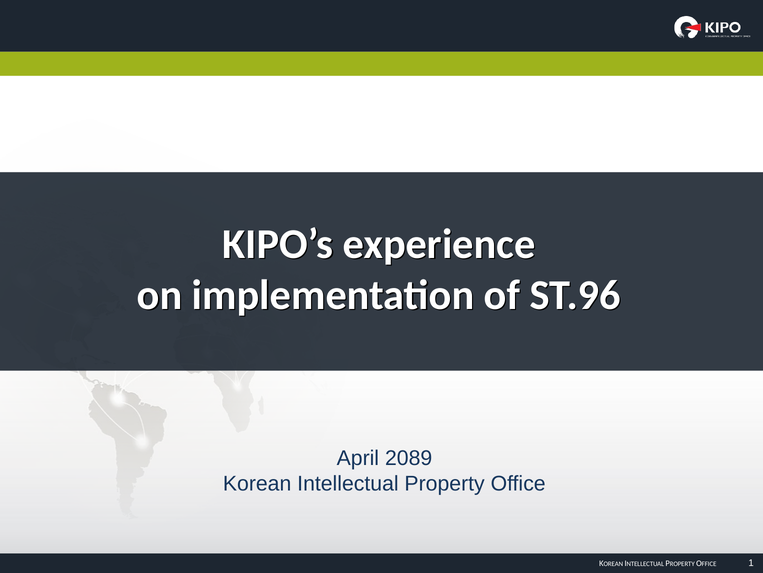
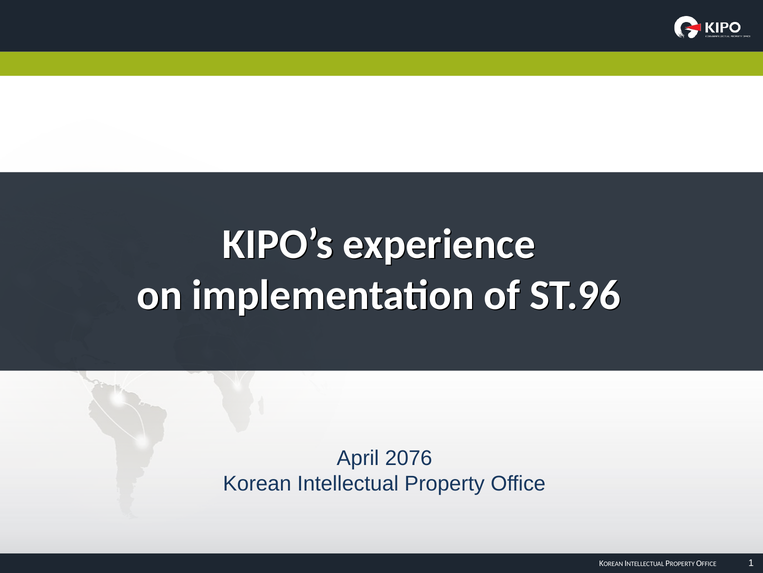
2089: 2089 -> 2076
